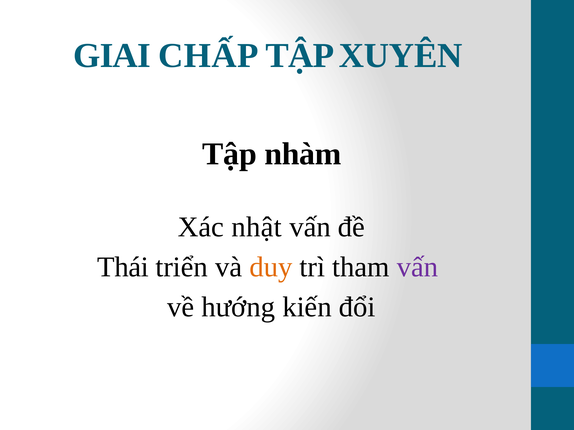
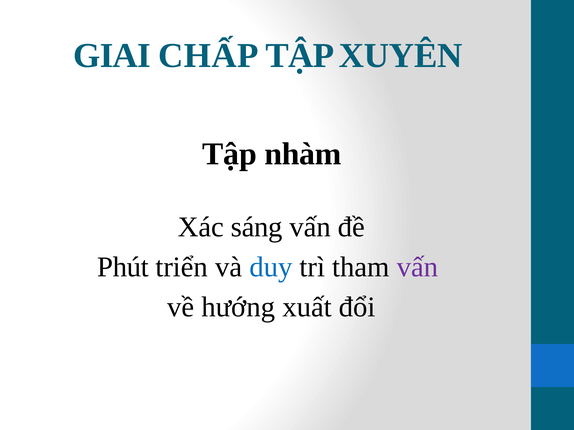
nhật: nhật -> sáng
Thái: Thái -> Phút
duy colour: orange -> blue
kiến: kiến -> xuất
